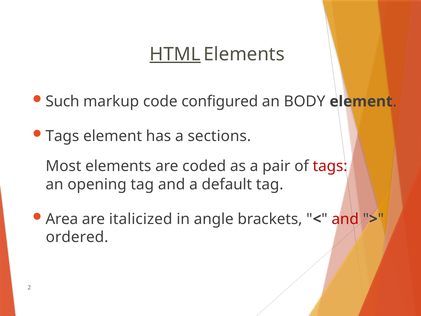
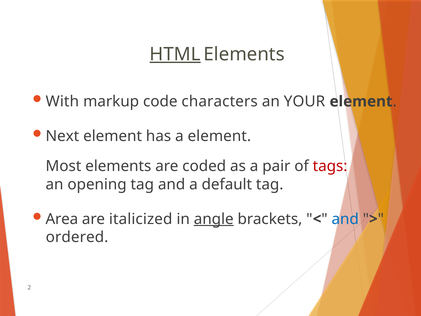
Such: Such -> With
configured: configured -> characters
BODY: BODY -> YOUR
Tags at (62, 136): Tags -> Next
a sections: sections -> element
angle underline: none -> present
and at (345, 219) colour: red -> blue
